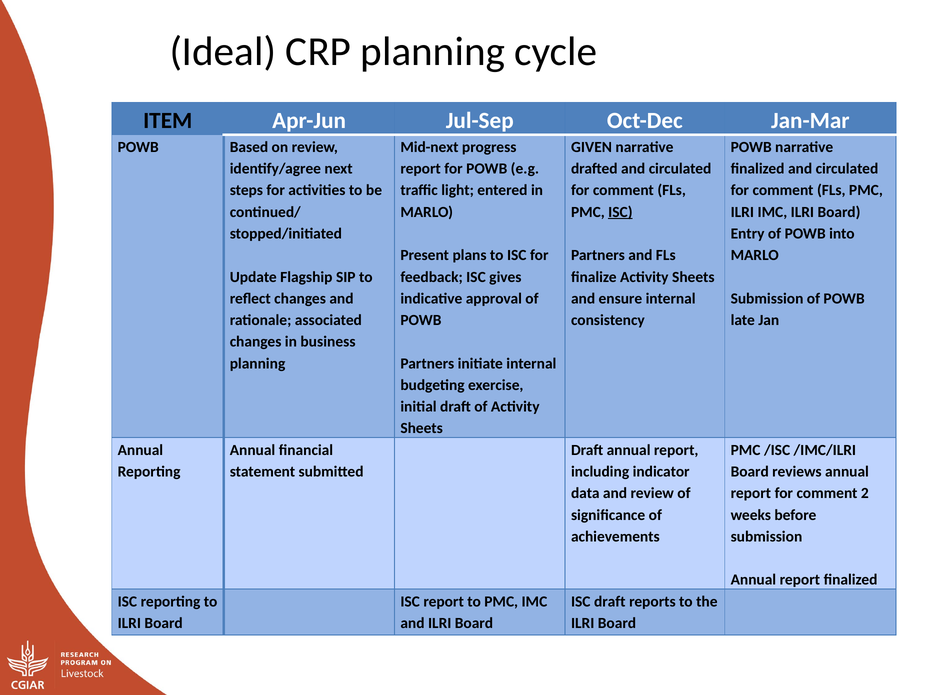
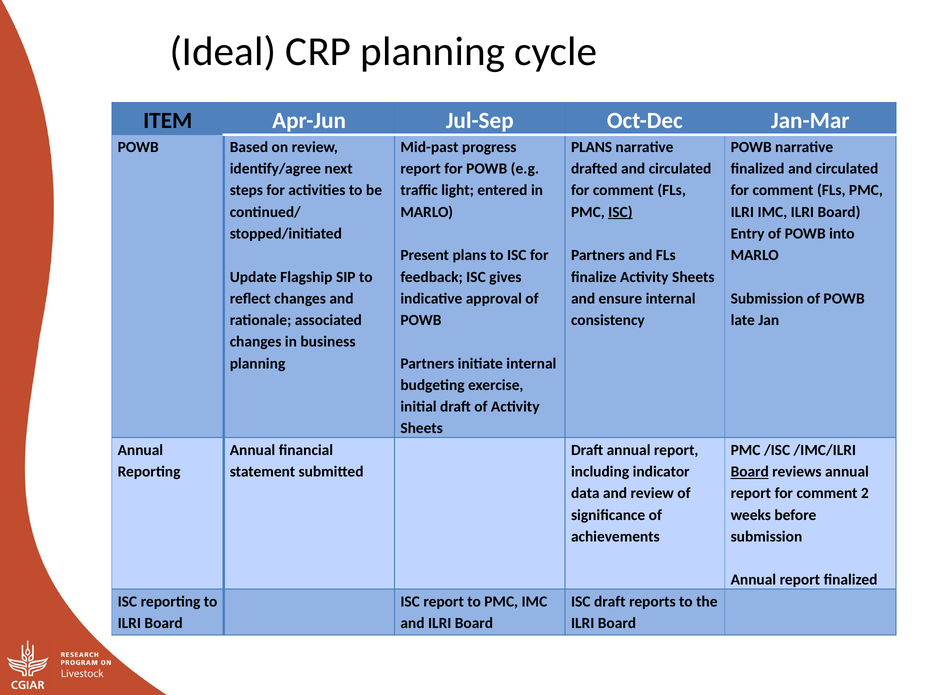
Mid-next: Mid-next -> Mid-past
GIVEN at (592, 147): GIVEN -> PLANS
Board at (750, 472) underline: none -> present
